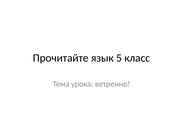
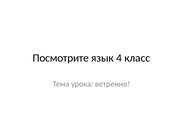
Прочитайте: Прочитайте -> Посмотрите
5: 5 -> 4
